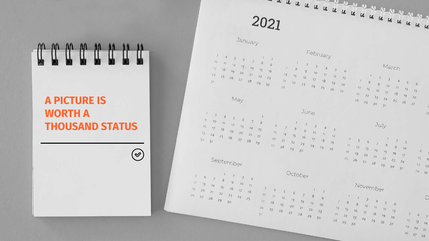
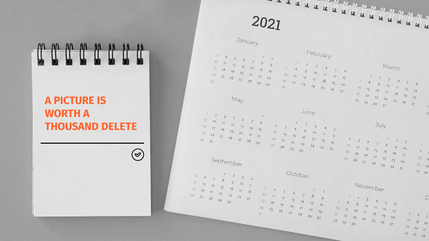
STATUS: STATUS -> DELETE
